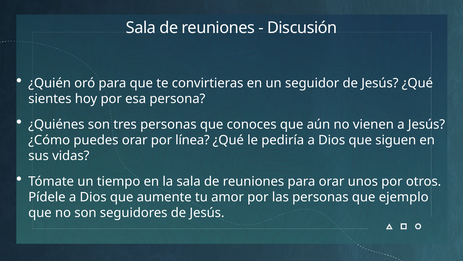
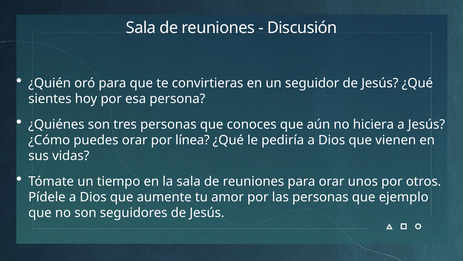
vienen: vienen -> hiciera
siguen: siguen -> vienen
